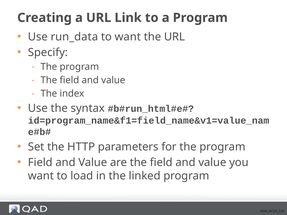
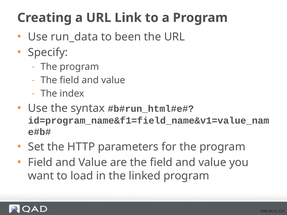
to want: want -> been
